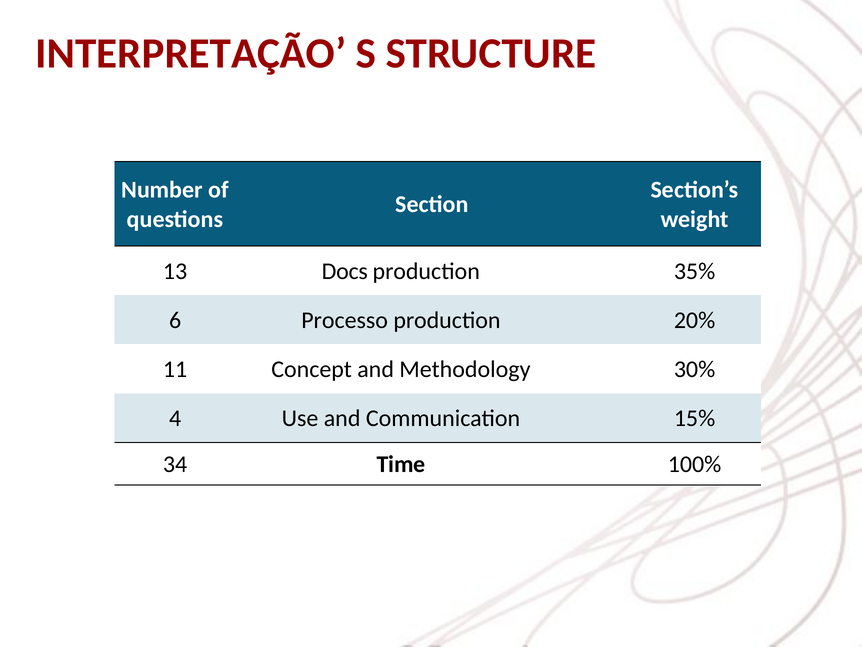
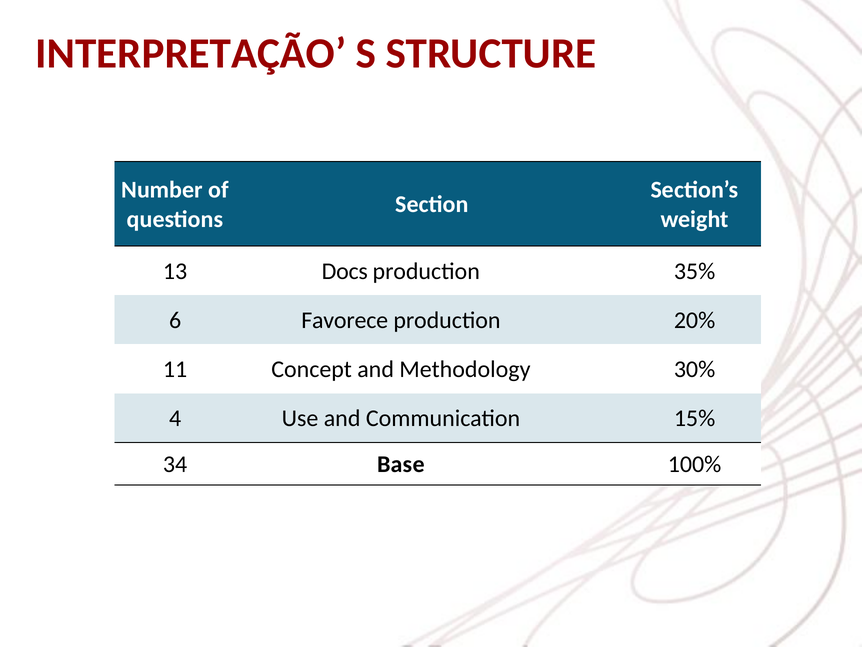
Processo: Processo -> Favorece
Time: Time -> Base
